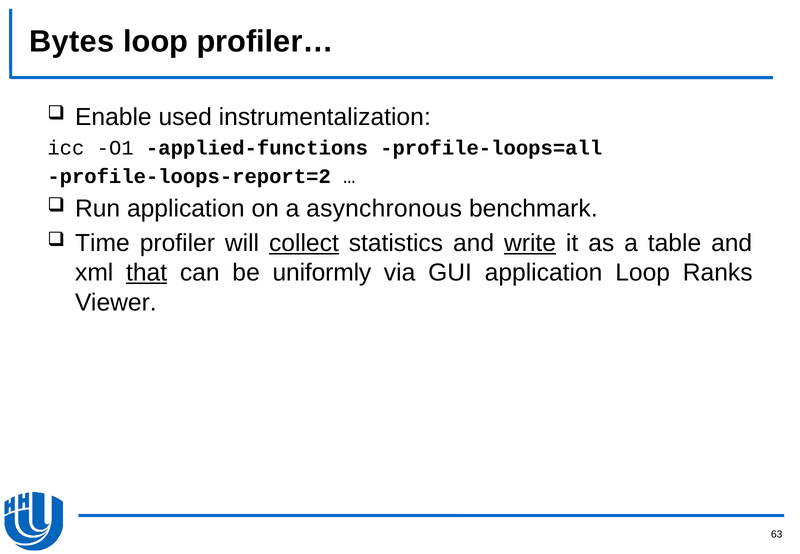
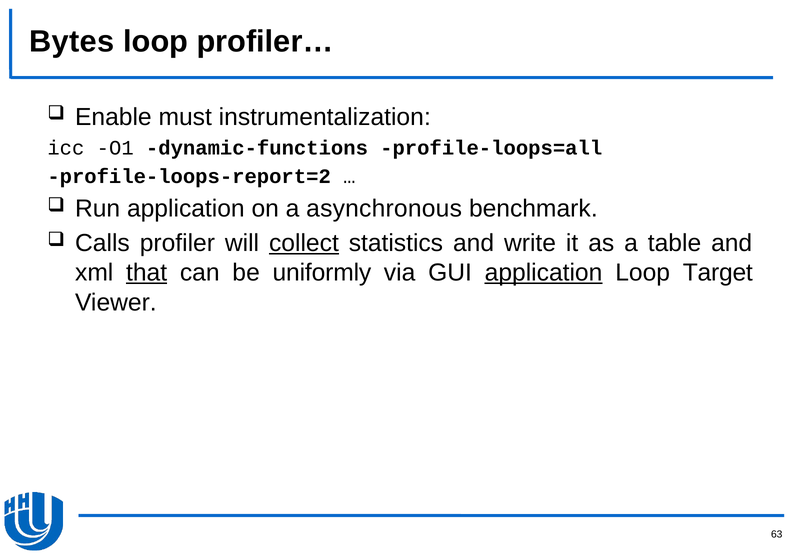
used: used -> must
applied-functions: applied-functions -> dynamic-functions
Time: Time -> Calls
write underline: present -> none
application at (544, 273) underline: none -> present
Ranks: Ranks -> Target
